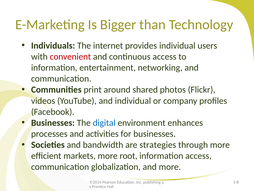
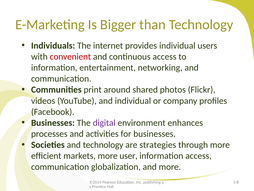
digital colour: blue -> purple
and bandwidth: bandwidth -> technology
root: root -> user
